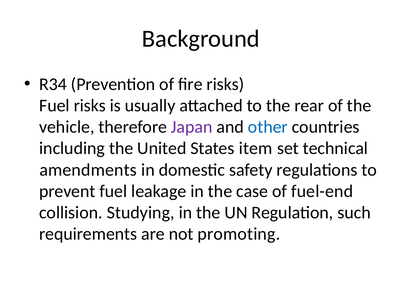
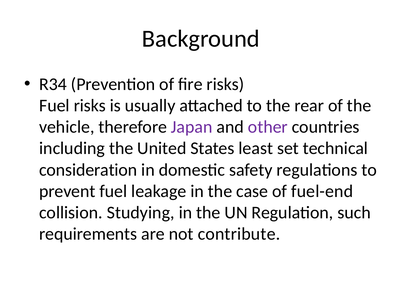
other colour: blue -> purple
item: item -> least
amendments: amendments -> consideration
promoting: promoting -> contribute
